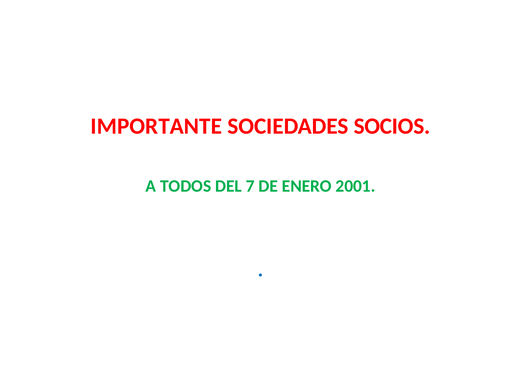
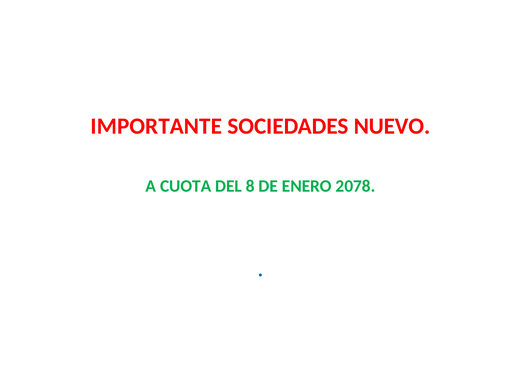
SOCIOS: SOCIOS -> NUEVO
TODOS: TODOS -> CUOTA
7: 7 -> 8
2001: 2001 -> 2078
